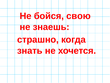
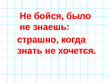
свою: свою -> было
